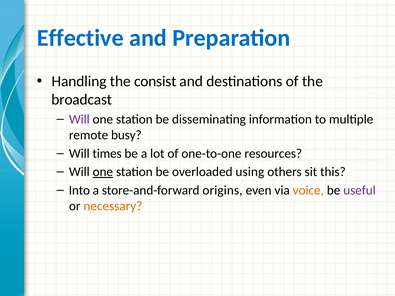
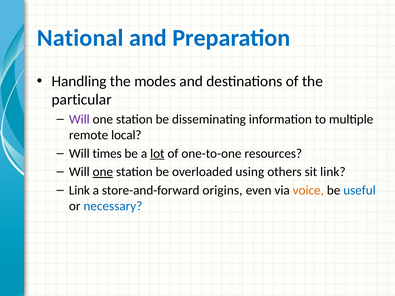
Effective: Effective -> National
consist: consist -> modes
broadcast: broadcast -> particular
busy: busy -> local
lot underline: none -> present
sit this: this -> link
Into at (79, 190): Into -> Link
useful colour: purple -> blue
necessary colour: orange -> blue
